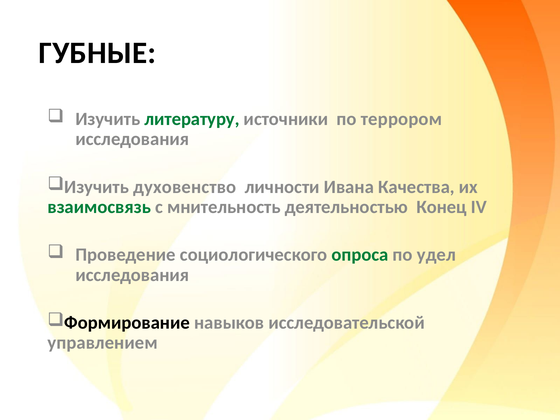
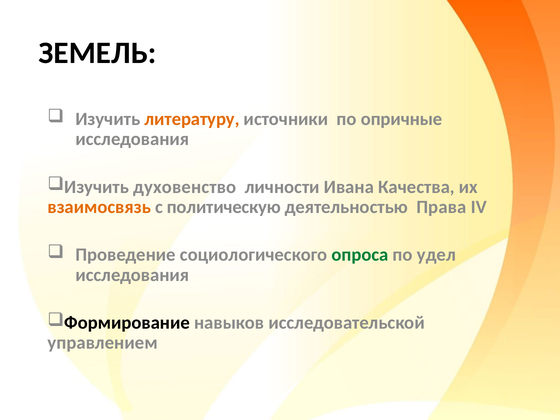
ГУБНЫЕ: ГУБНЫЕ -> ЗЕМЕЛЬ
литературу colour: green -> orange
террором: террором -> опричные
взаимосвязь colour: green -> orange
мнительность: мнительность -> политическую
Конец: Конец -> Права
